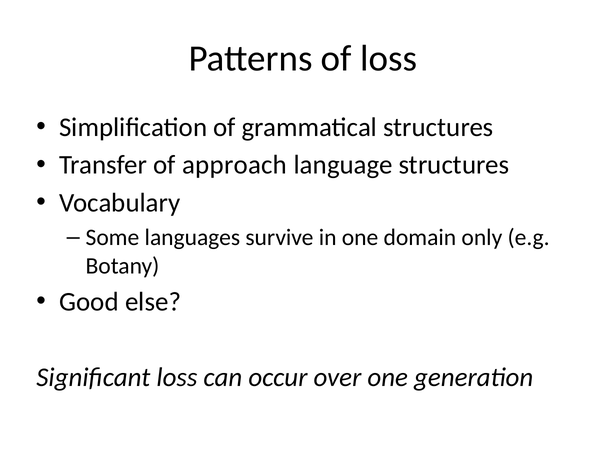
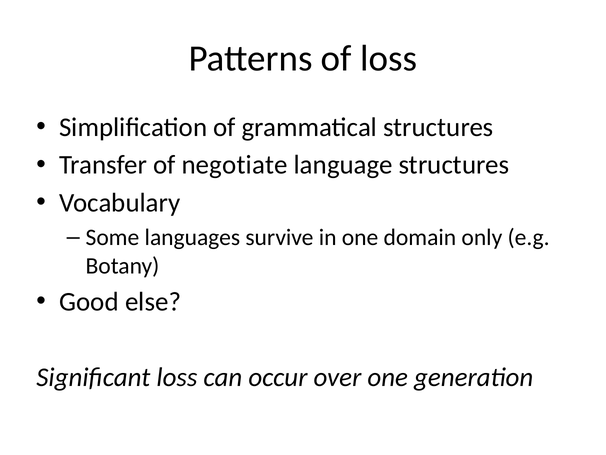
approach: approach -> negotiate
